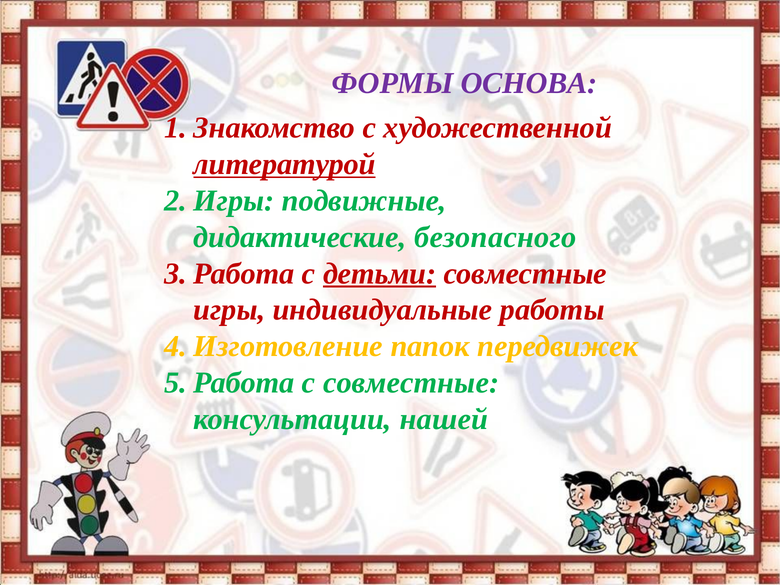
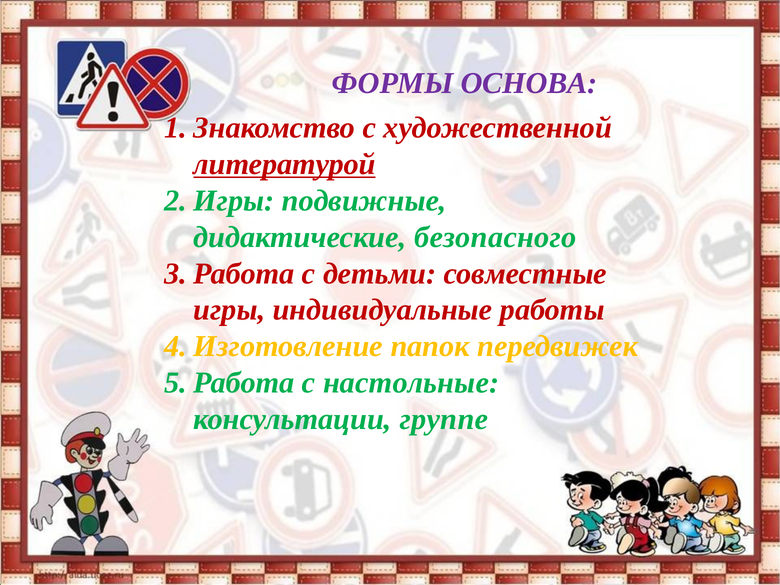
детьми underline: present -> none
с совместные: совместные -> настольные
нашей: нашей -> группе
